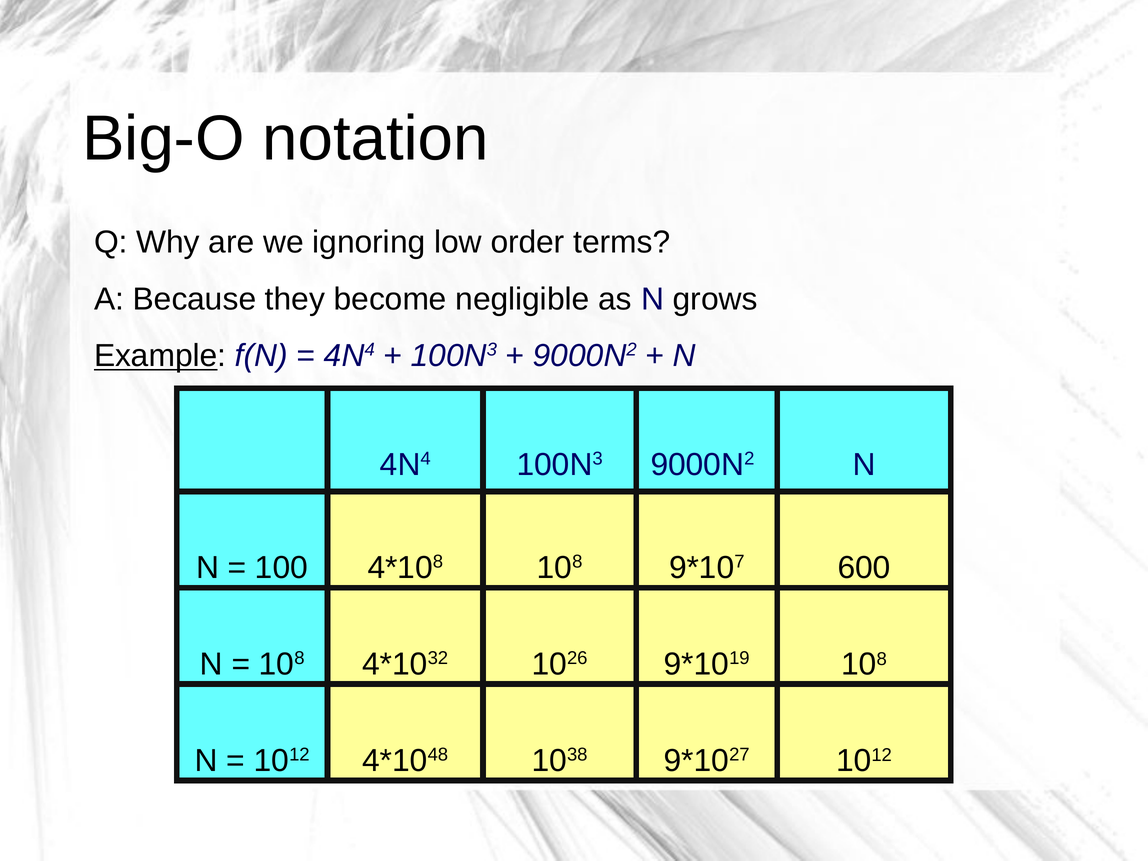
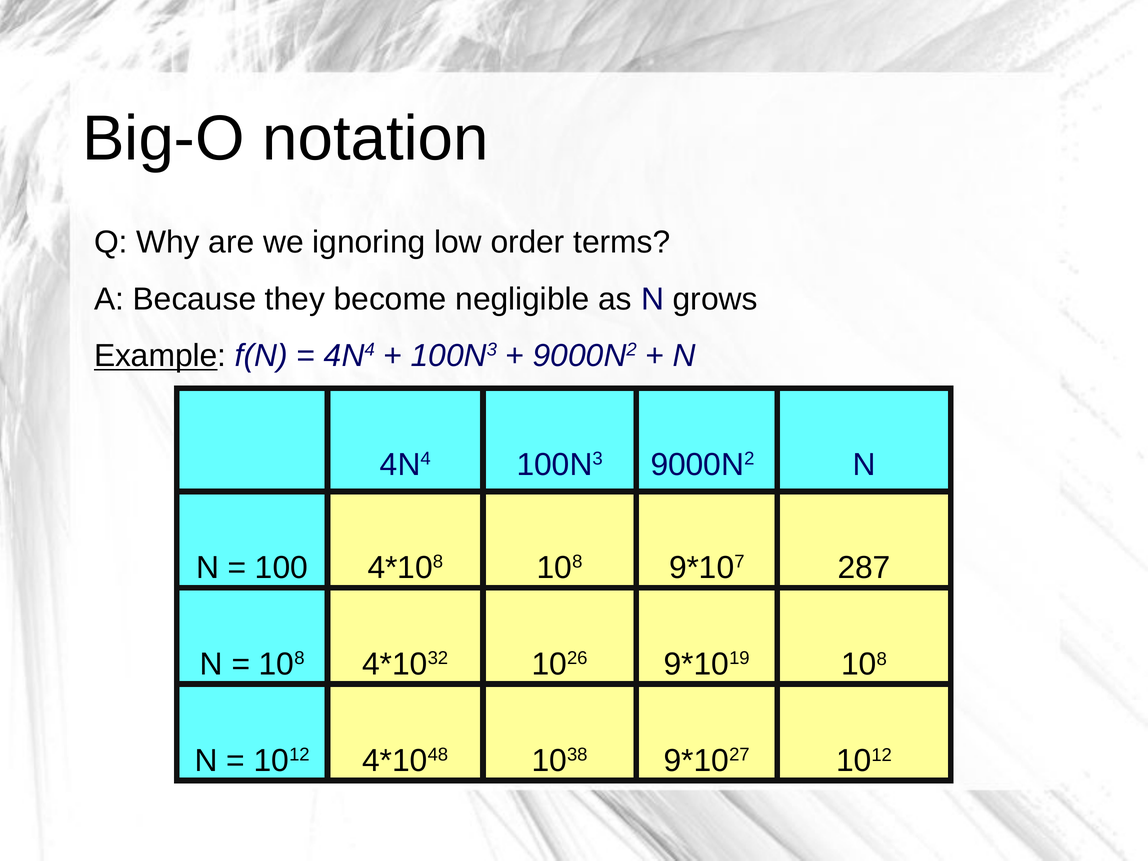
600: 600 -> 287
